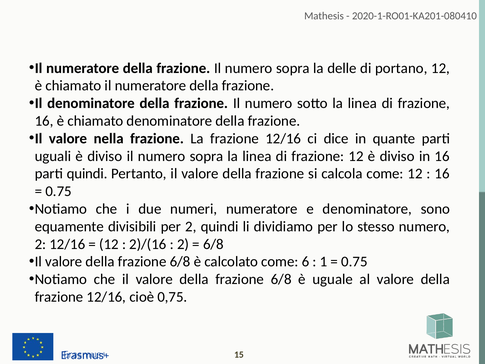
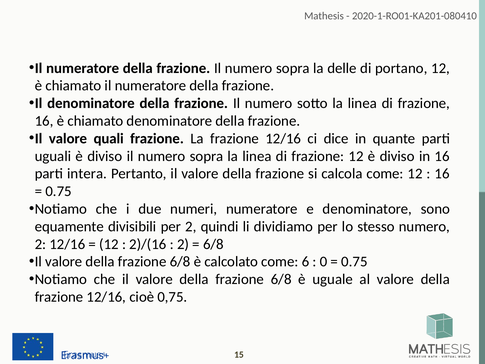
nella: nella -> quali
parti quindi: quindi -> intera
1: 1 -> 0
